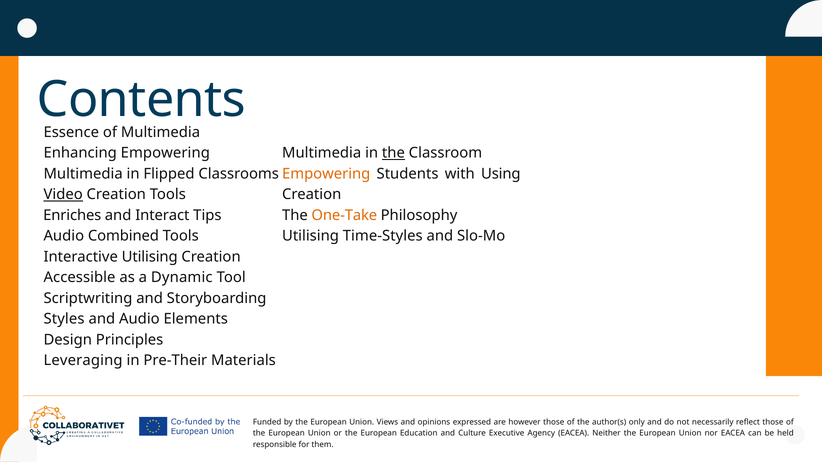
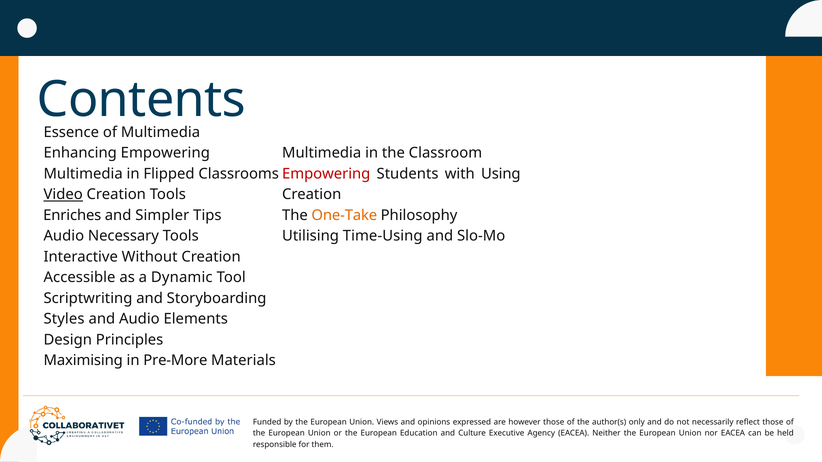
the at (393, 153) underline: present -> none
Empowering at (326, 174) colour: orange -> red
Interact: Interact -> Simpler
Combined: Combined -> Necessary
Time-Styles: Time-Styles -> Time-Using
Interactive Utilising: Utilising -> Without
Leveraging: Leveraging -> Maximising
Pre-Their: Pre-Their -> Pre-More
